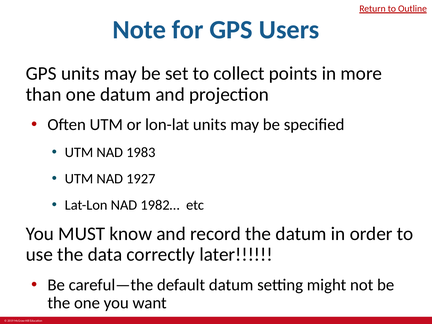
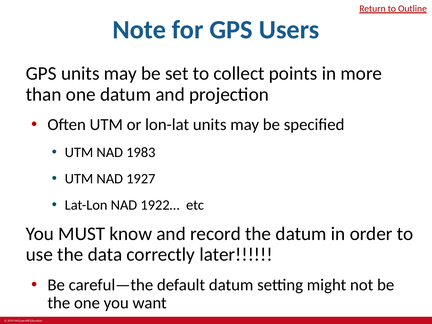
1982…: 1982… -> 1922…
